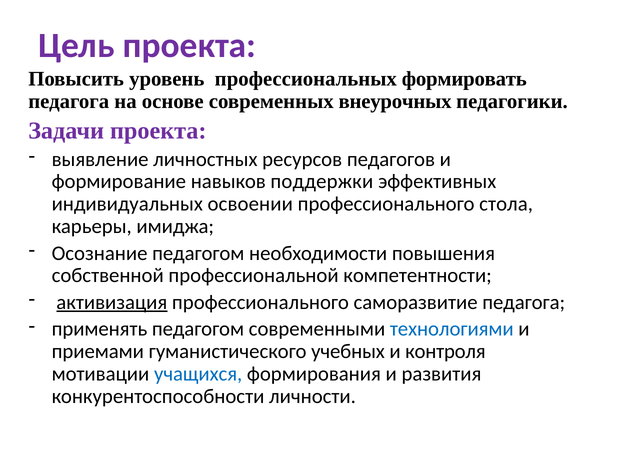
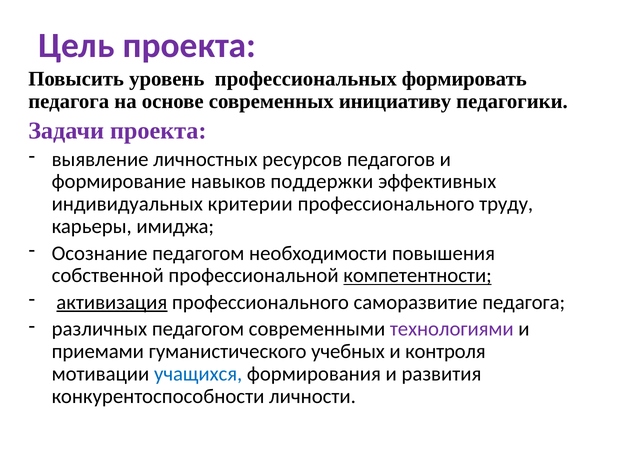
внеурочных: внеурочных -> инициативу
освоении: освоении -> критерии
стола: стола -> труду
компетентности underline: none -> present
применять: применять -> различных
технологиями colour: blue -> purple
